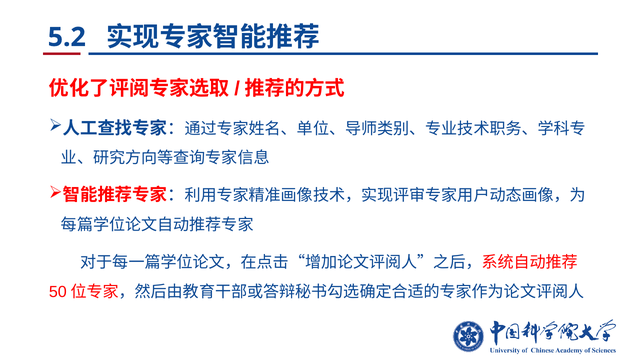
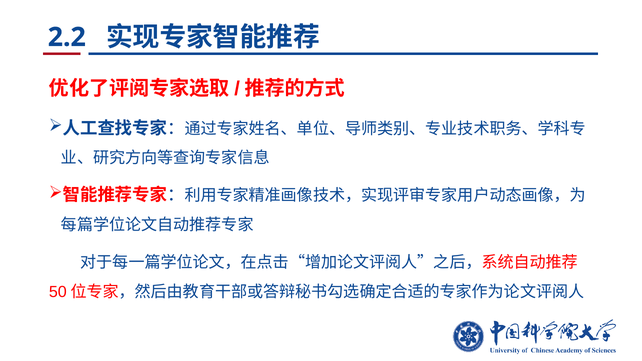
5.2: 5.2 -> 2.2
